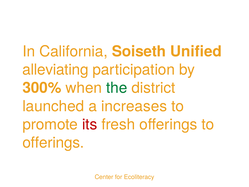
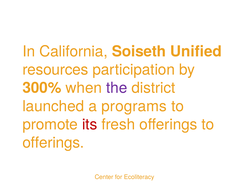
alleviating: alleviating -> resources
the colour: green -> purple
increases: increases -> programs
